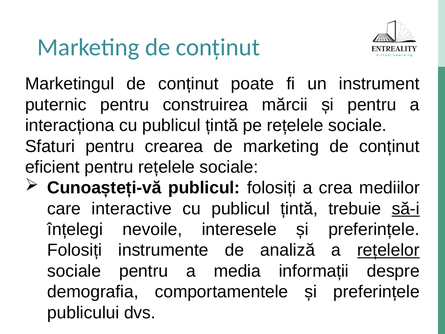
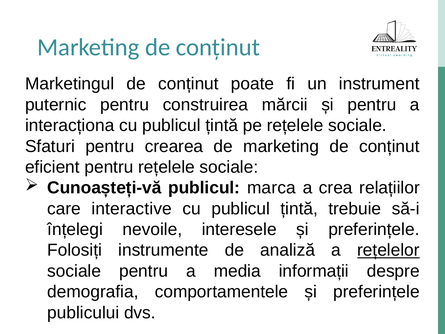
publicul folosiți: folosiți -> marca
mediilor: mediilor -> relațiilor
să-i underline: present -> none
